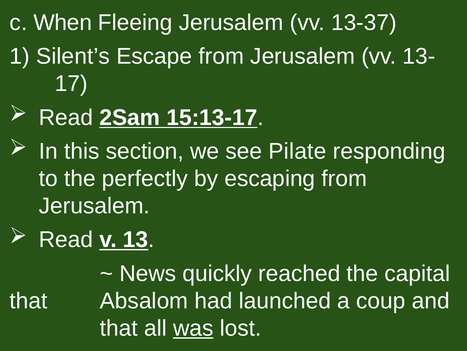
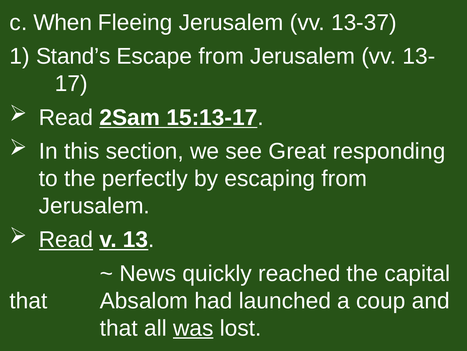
Silent’s: Silent’s -> Stand’s
Pilate: Pilate -> Great
Read at (66, 239) underline: none -> present
